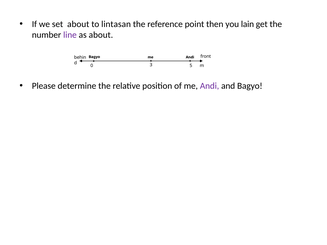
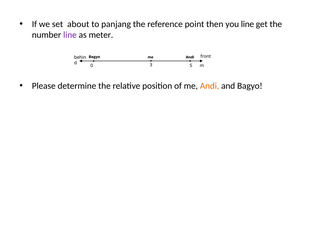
lintasan: lintasan -> panjang
you lain: lain -> line
as about: about -> meter
Andi at (210, 86) colour: purple -> orange
